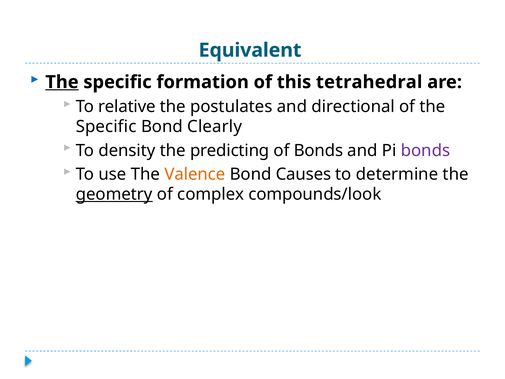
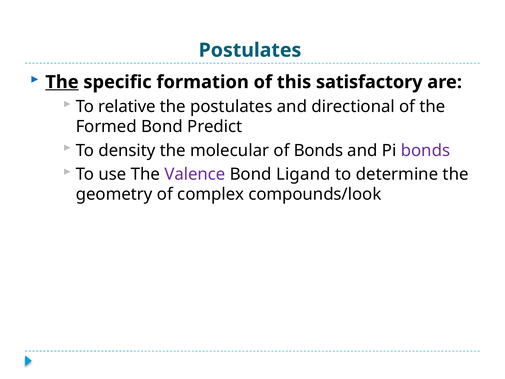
Equivalent at (250, 50): Equivalent -> Postulates
tetrahedral: tetrahedral -> satisfactory
Specific at (106, 127): Specific -> Formed
Clearly: Clearly -> Predict
predicting: predicting -> molecular
Valence colour: orange -> purple
Causes: Causes -> Ligand
geometry underline: present -> none
